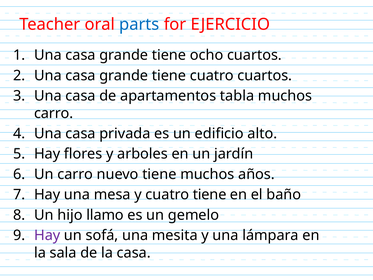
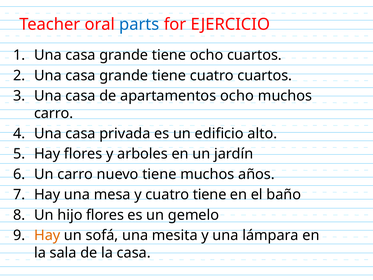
apartamentos tabla: tabla -> ocho
hijo llamo: llamo -> flores
Hay at (47, 235) colour: purple -> orange
